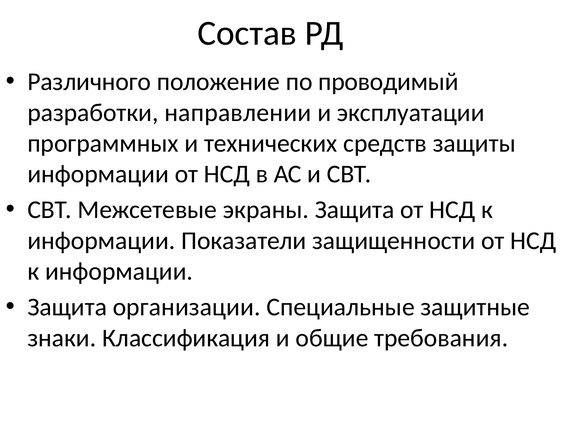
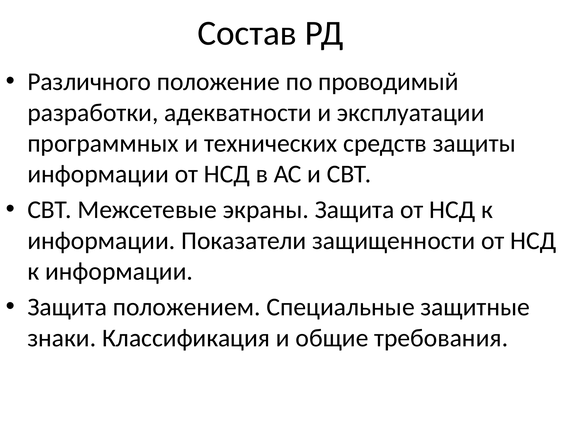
направлении: направлении -> адекватности
организации: организации -> положением
